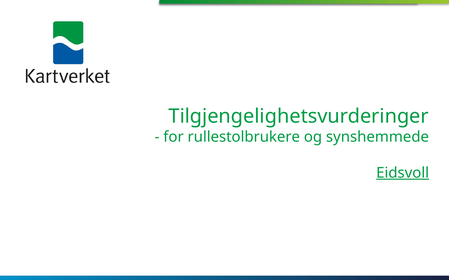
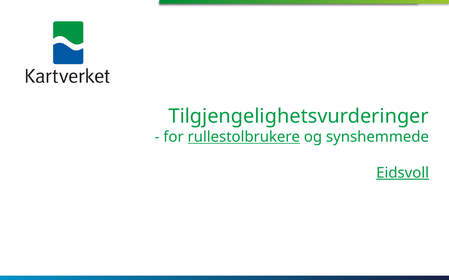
rullestolbrukere underline: none -> present
